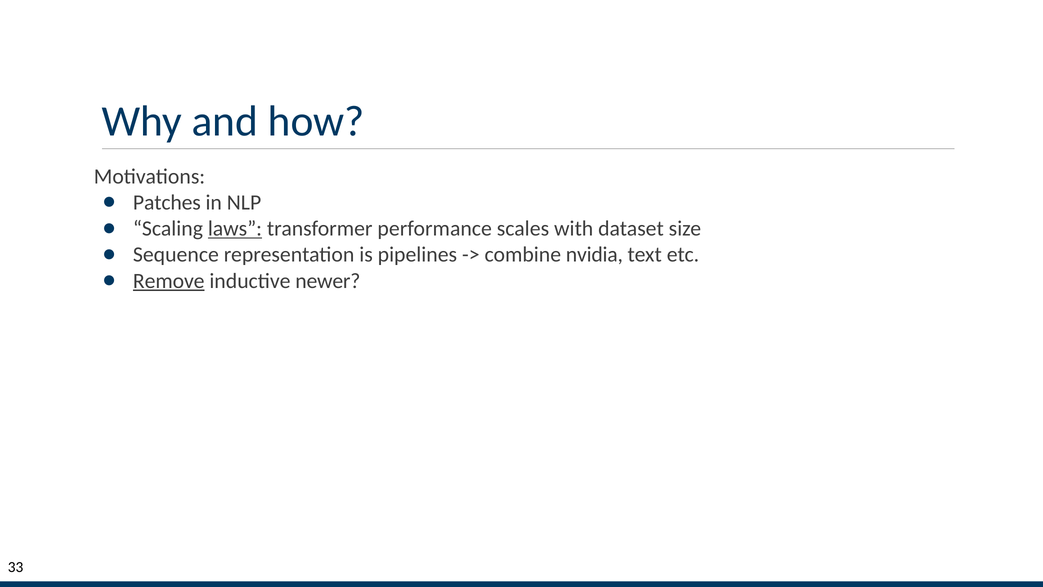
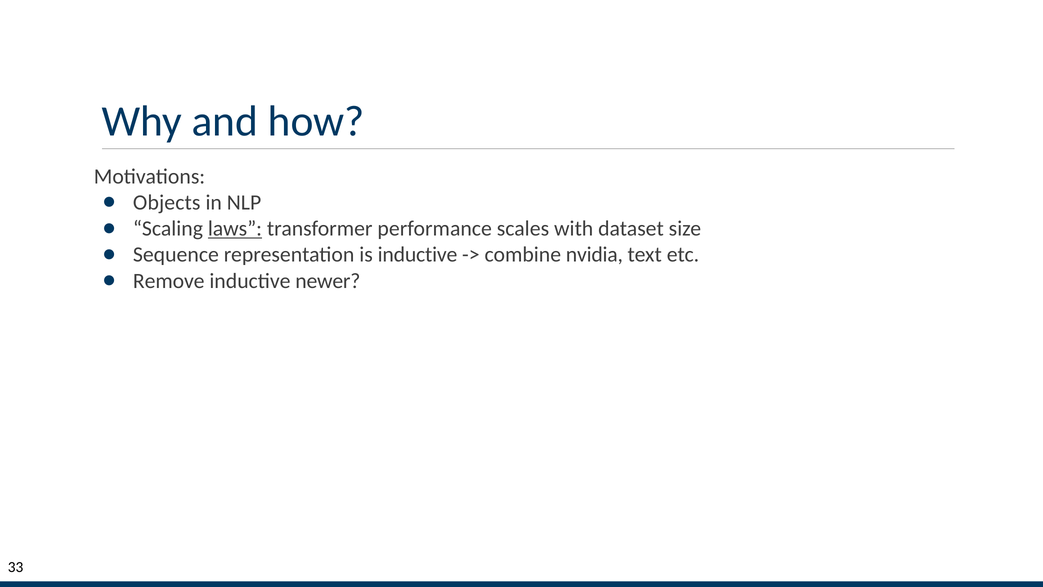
Patches: Patches -> Objects
is pipelines: pipelines -> inductive
Remove underline: present -> none
